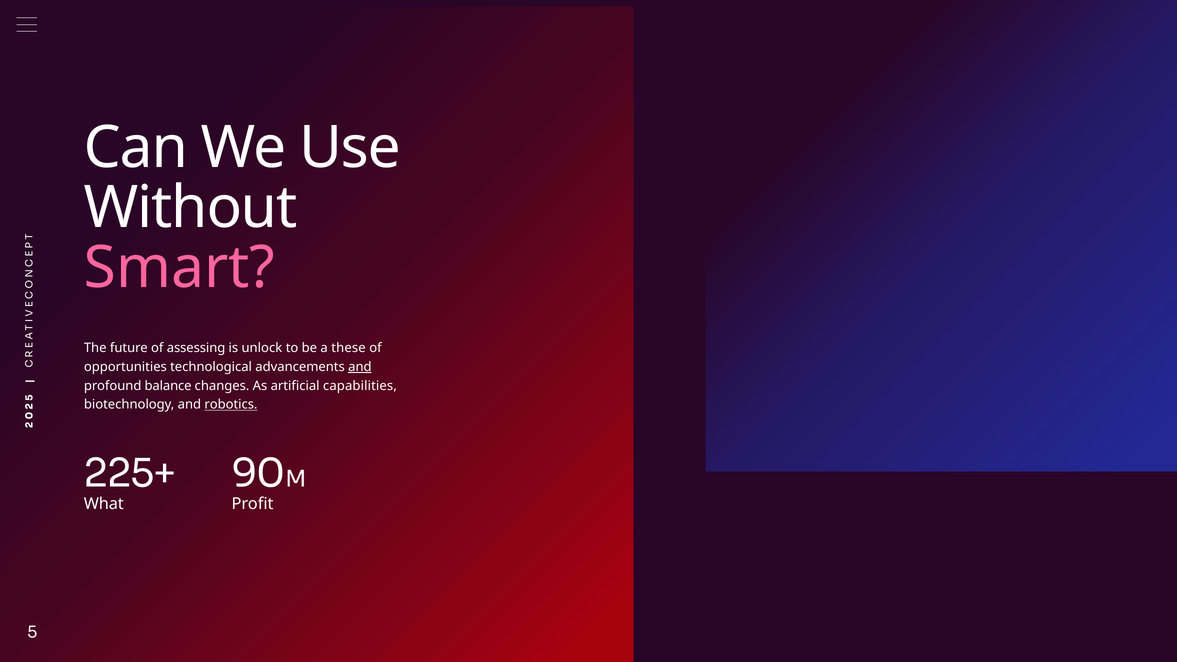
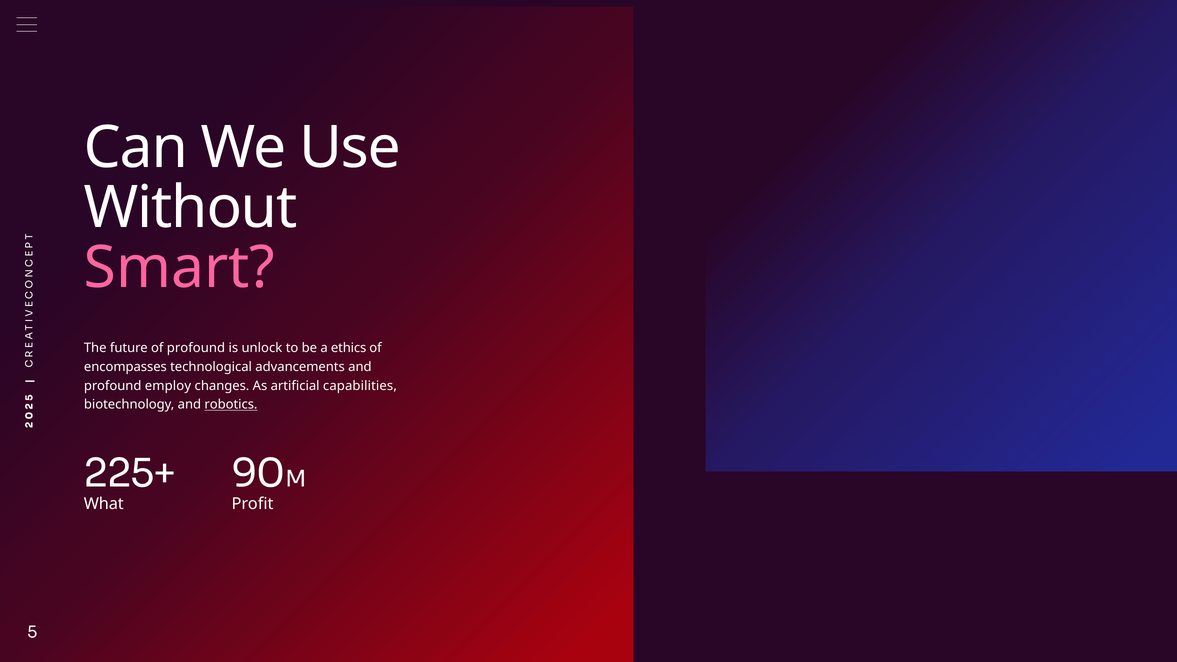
of assessing: assessing -> profound
these: these -> ethics
opportunities: opportunities -> encompasses
and at (360, 367) underline: present -> none
balance: balance -> employ
